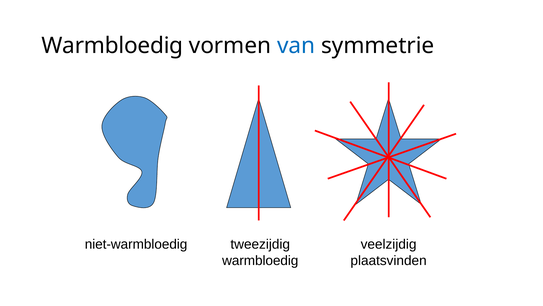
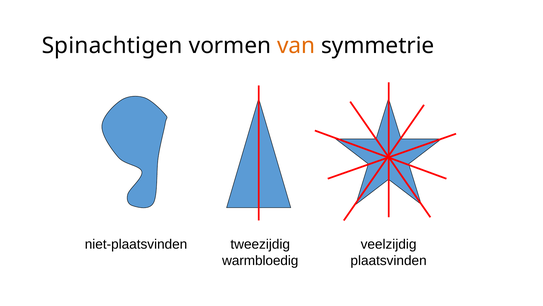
Warmbloedig at (112, 46): Warmbloedig -> Spinachtigen
van colour: blue -> orange
niet-warmbloedig: niet-warmbloedig -> niet-plaatsvinden
